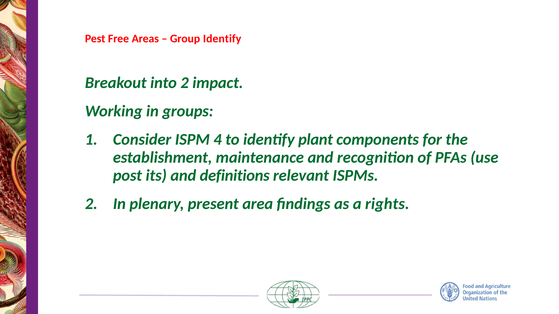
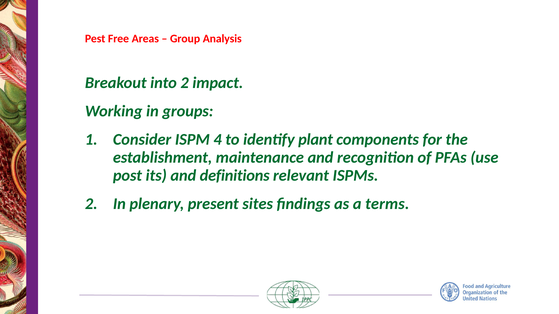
Group Identify: Identify -> Analysis
area: area -> sites
rights: rights -> terms
